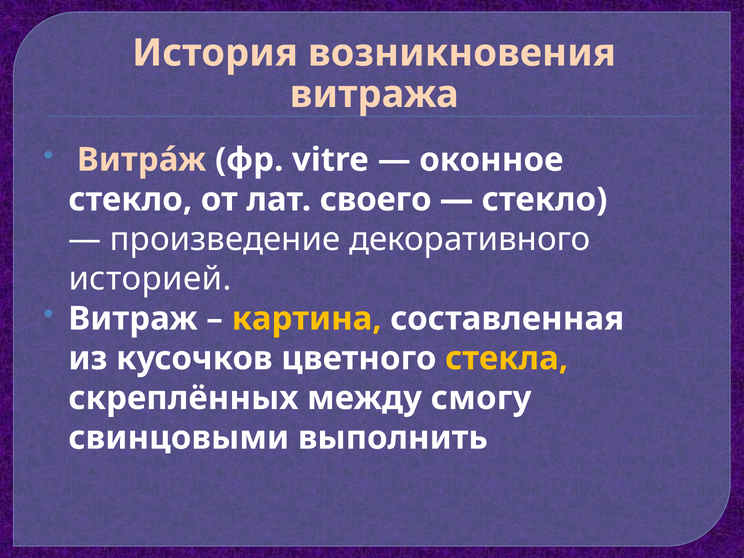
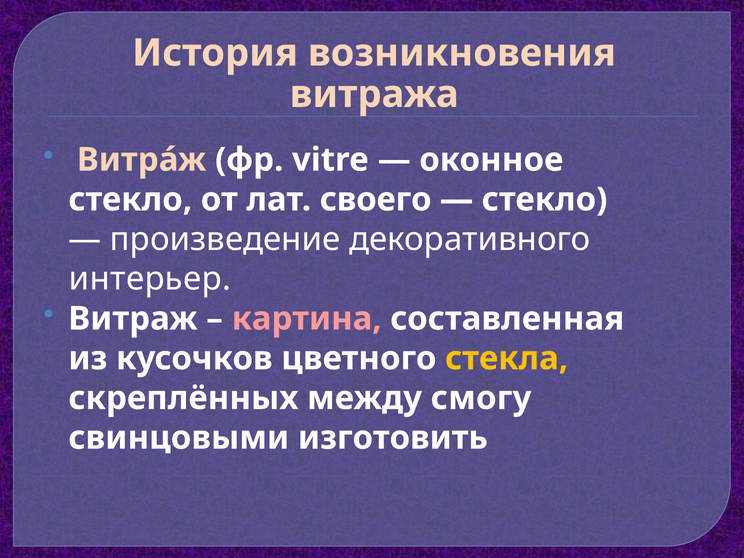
историей: историей -> интерьер
картина colour: yellow -> pink
выполнить: выполнить -> изготовить
